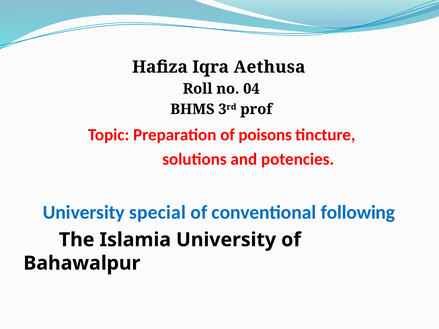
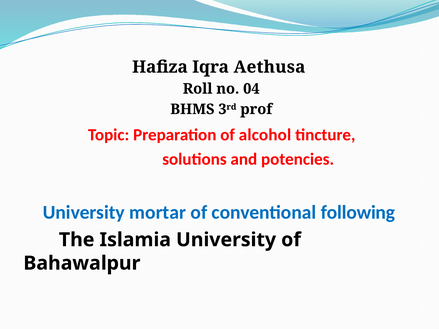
poisons: poisons -> alcohol
special: special -> mortar
